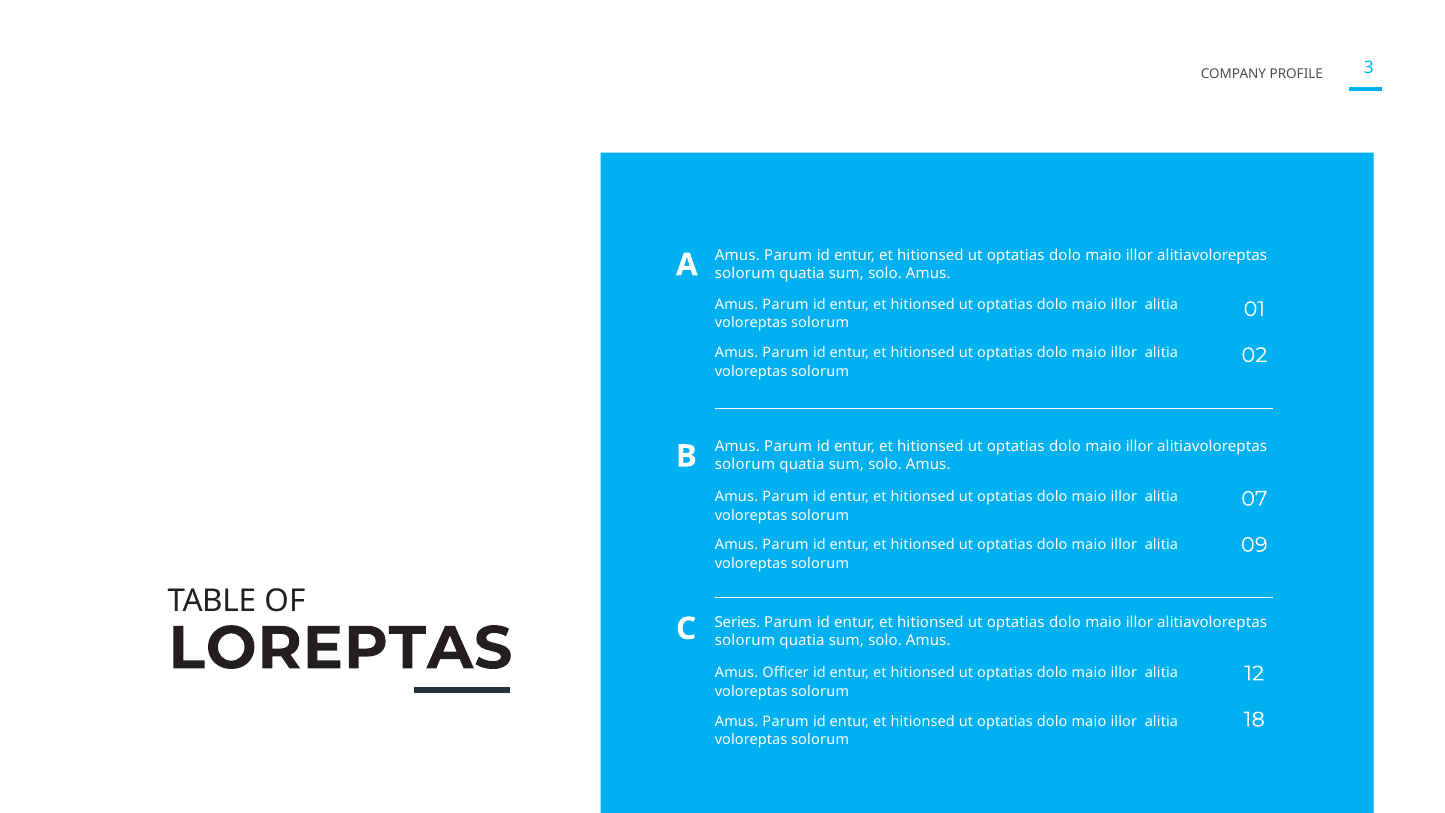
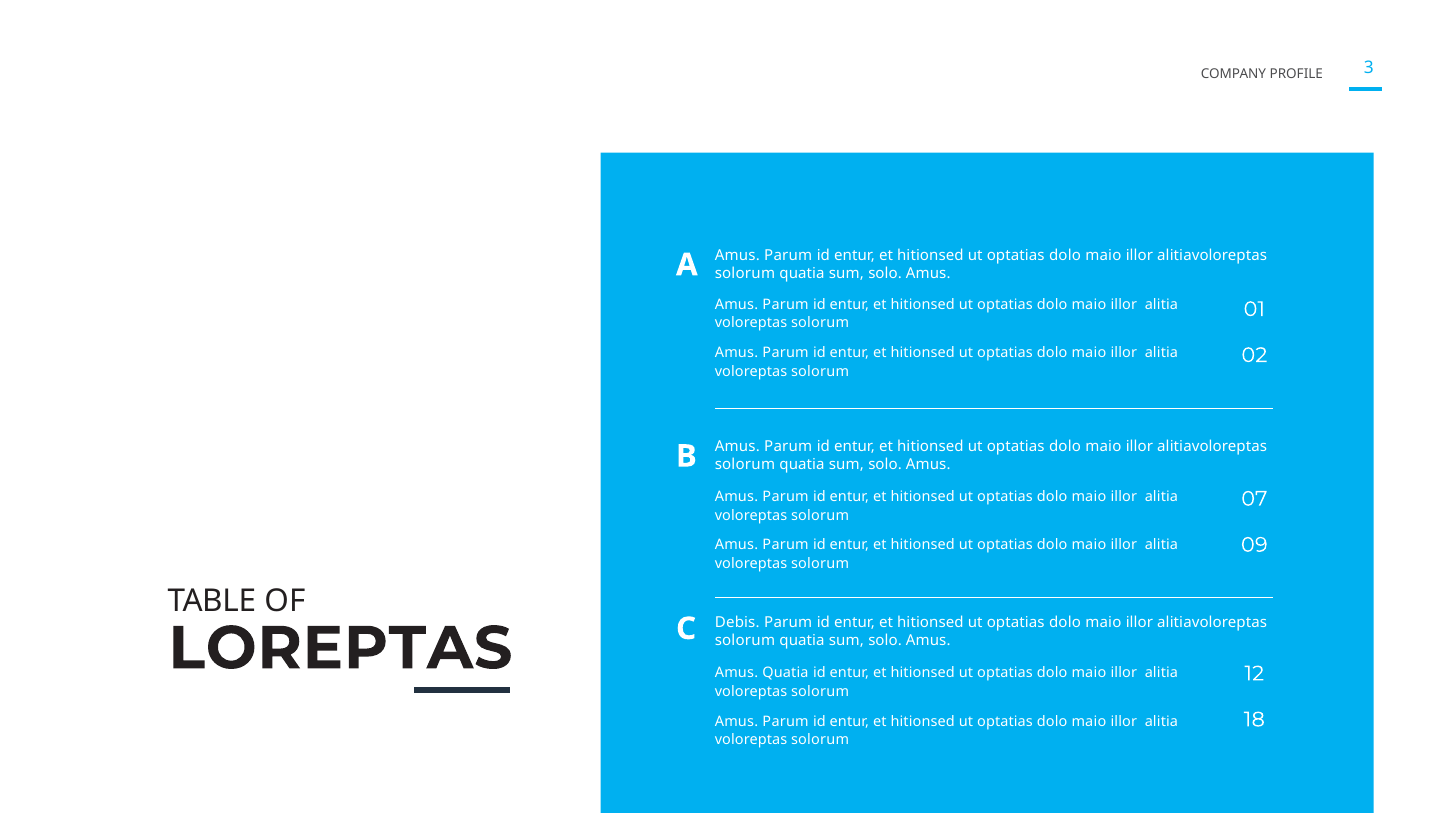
Series: Series -> Debis
Amus Officer: Officer -> Quatia
